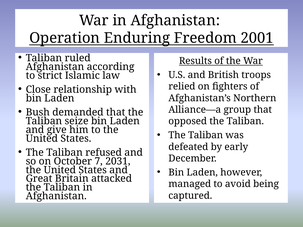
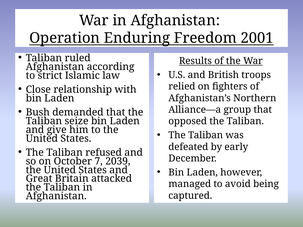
2031: 2031 -> 2039
